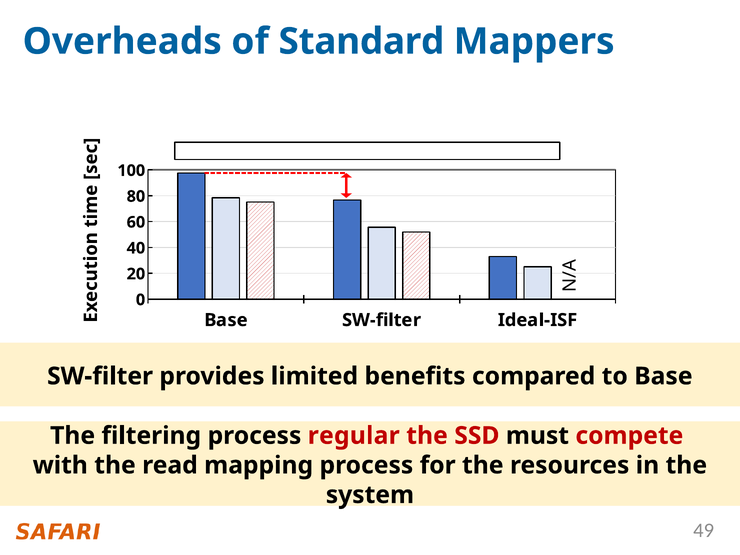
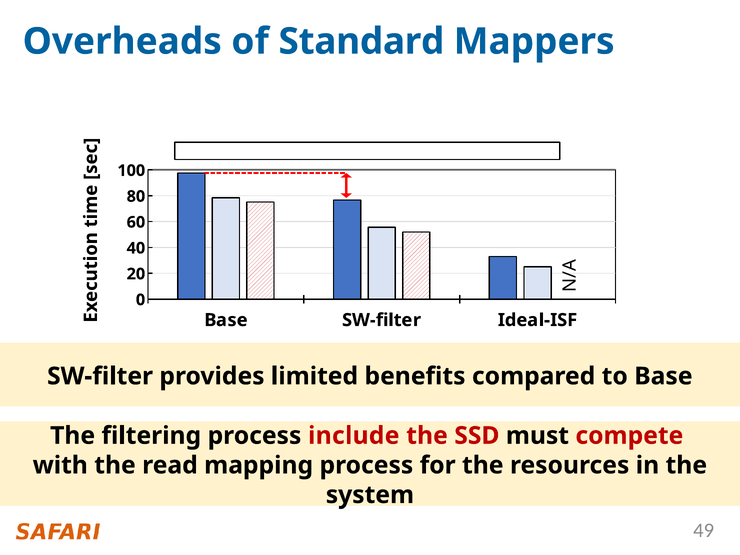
regular: regular -> include
